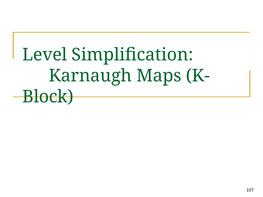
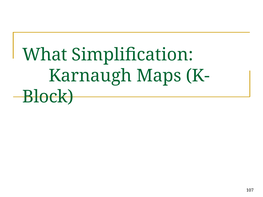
Level: Level -> What
